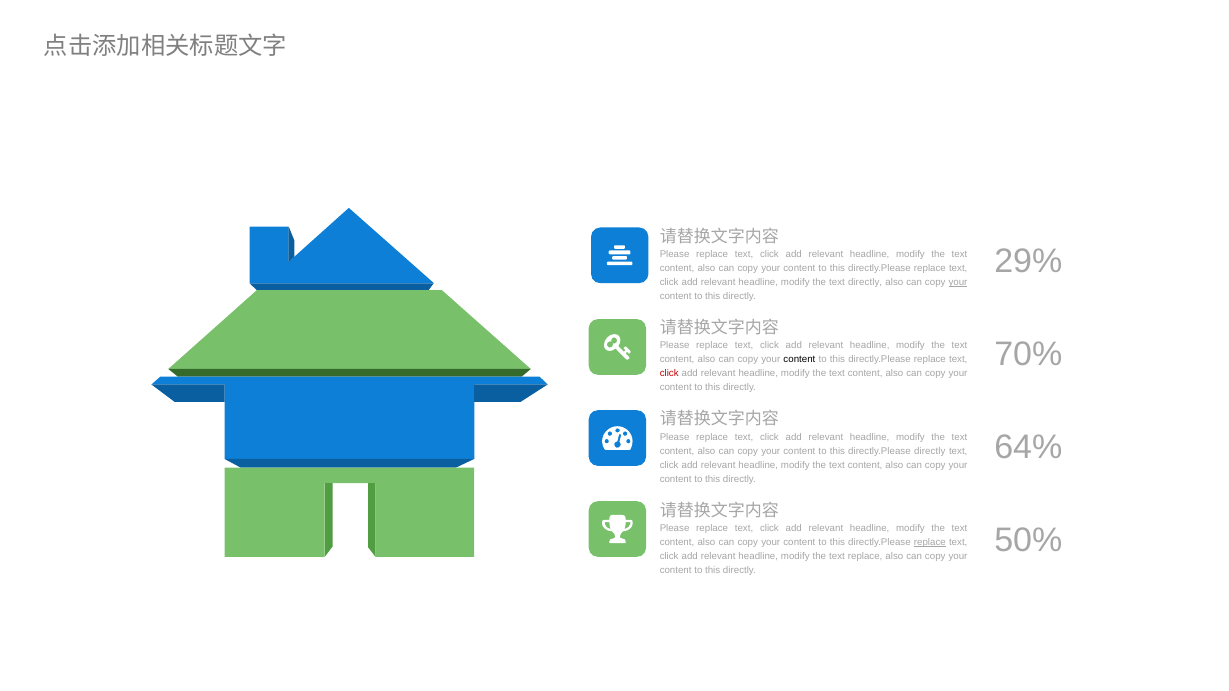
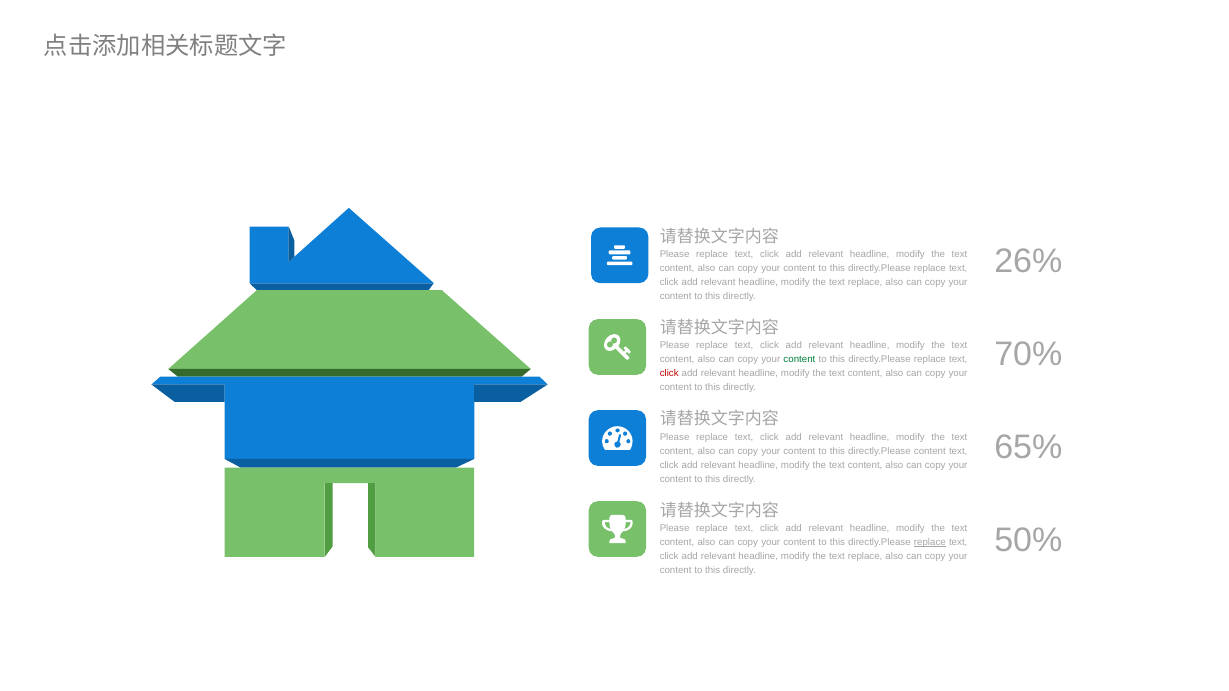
29%: 29% -> 26%
directly at (865, 283): directly -> replace
your at (958, 283) underline: present -> none
content at (799, 360) colour: black -> green
64%: 64% -> 65%
directly.Please directly: directly -> content
